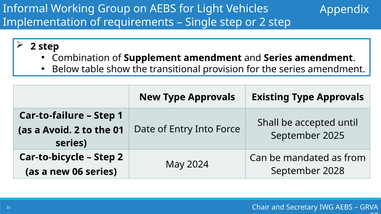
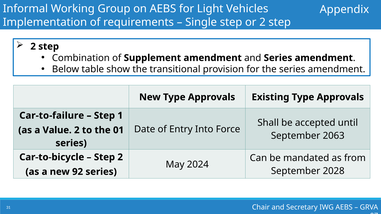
Avoid: Avoid -> Value
2025: 2025 -> 2063
06: 06 -> 92
